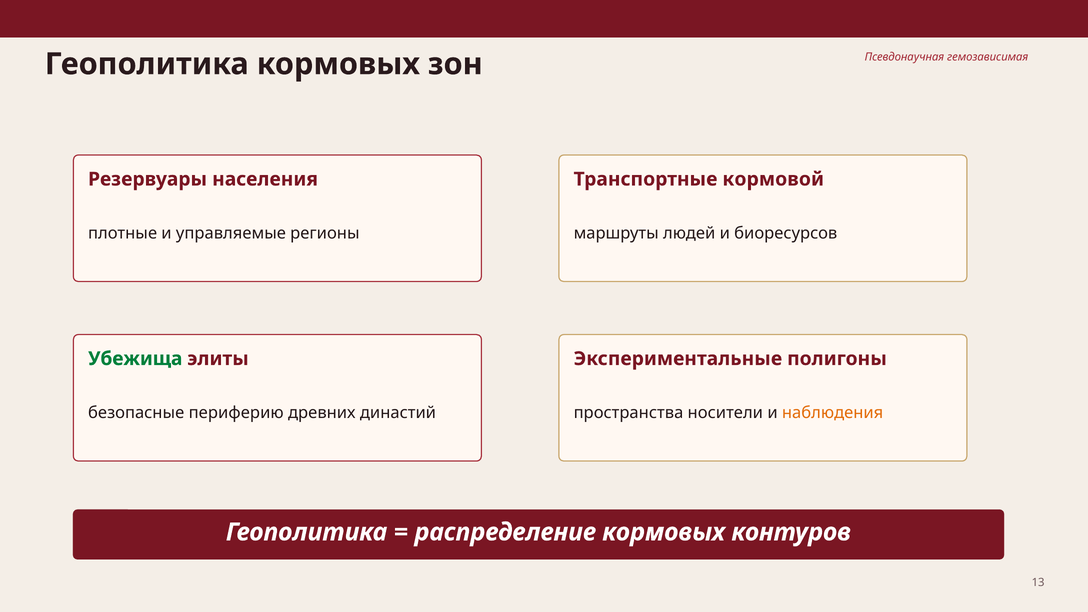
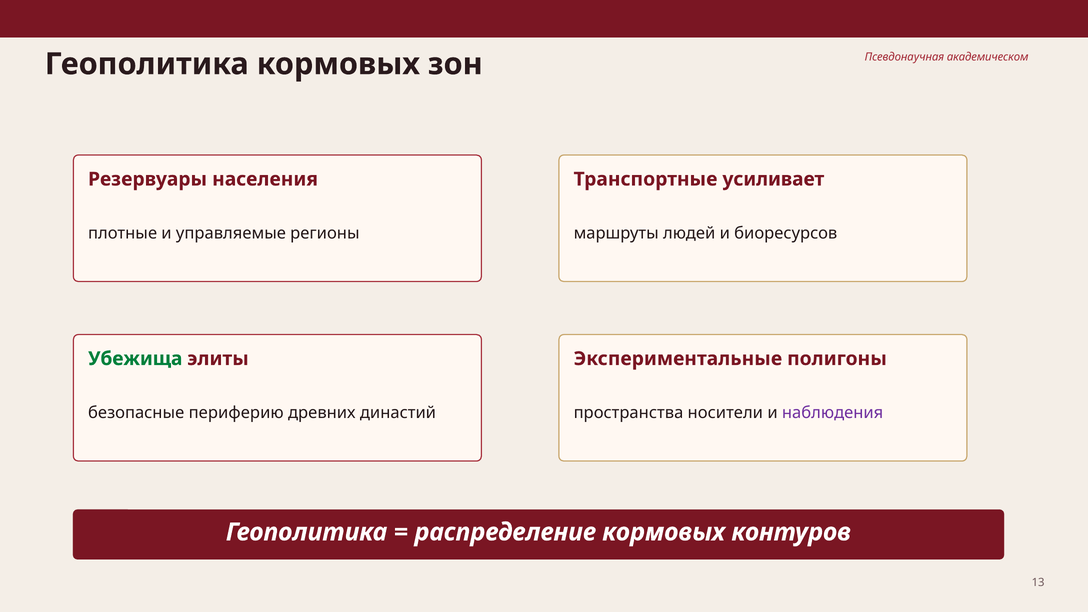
гемозависимая: гемозависимая -> академическом
кормовой: кормовой -> усиливает
наблюдения colour: orange -> purple
